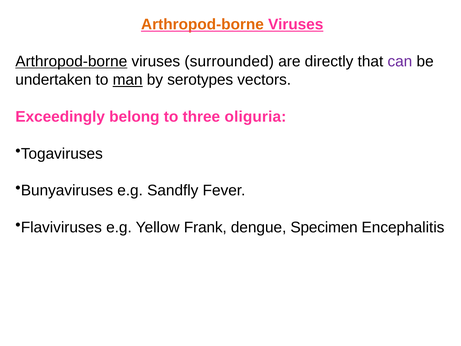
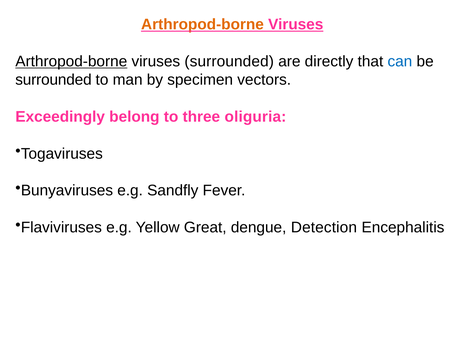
can colour: purple -> blue
undertaken at (53, 80): undertaken -> surrounded
man underline: present -> none
serotypes: serotypes -> specimen
Frank: Frank -> Great
Specimen: Specimen -> Detection
